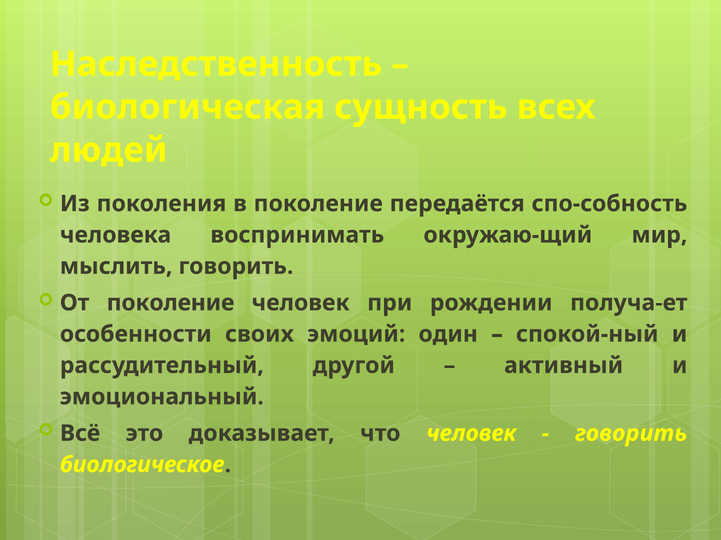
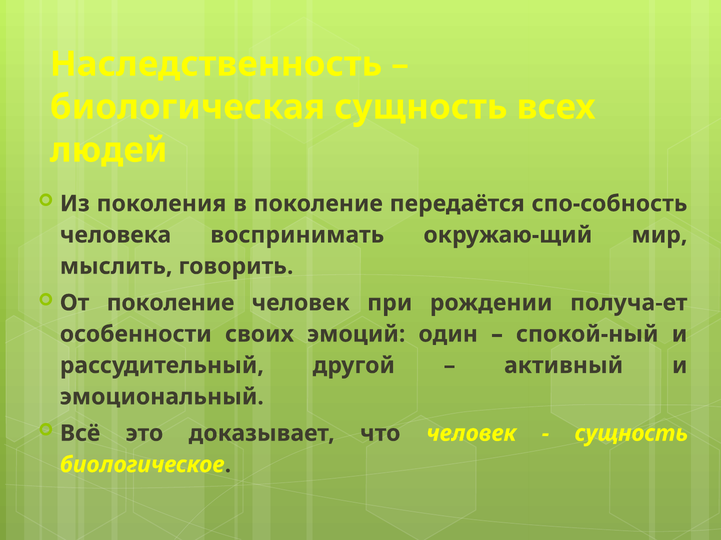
говорить at (631, 434): говорить -> сущность
